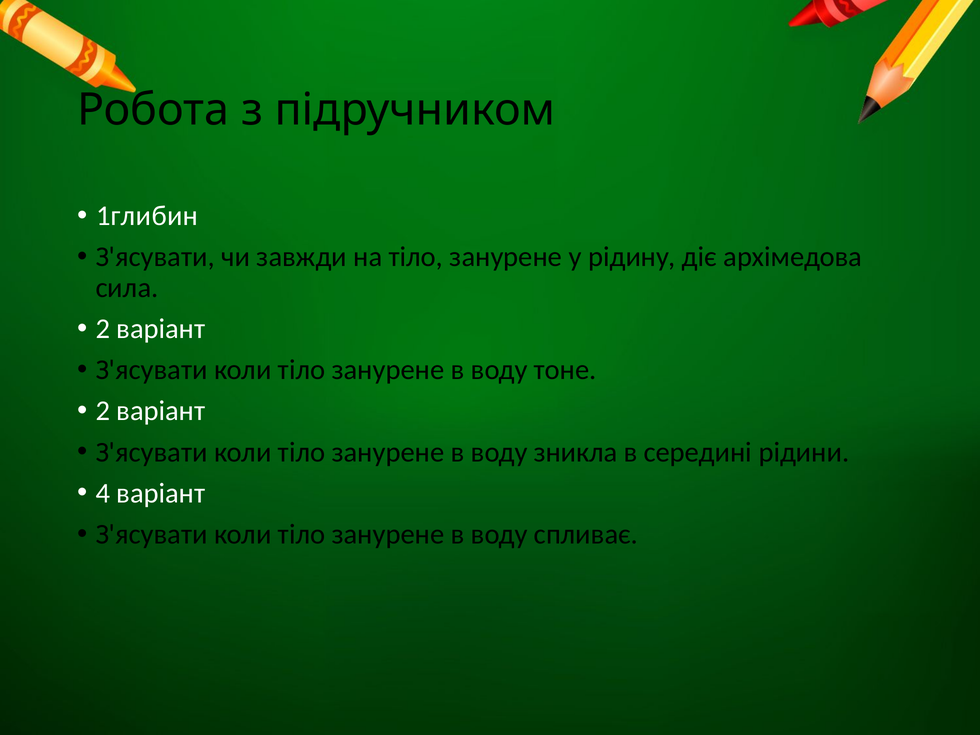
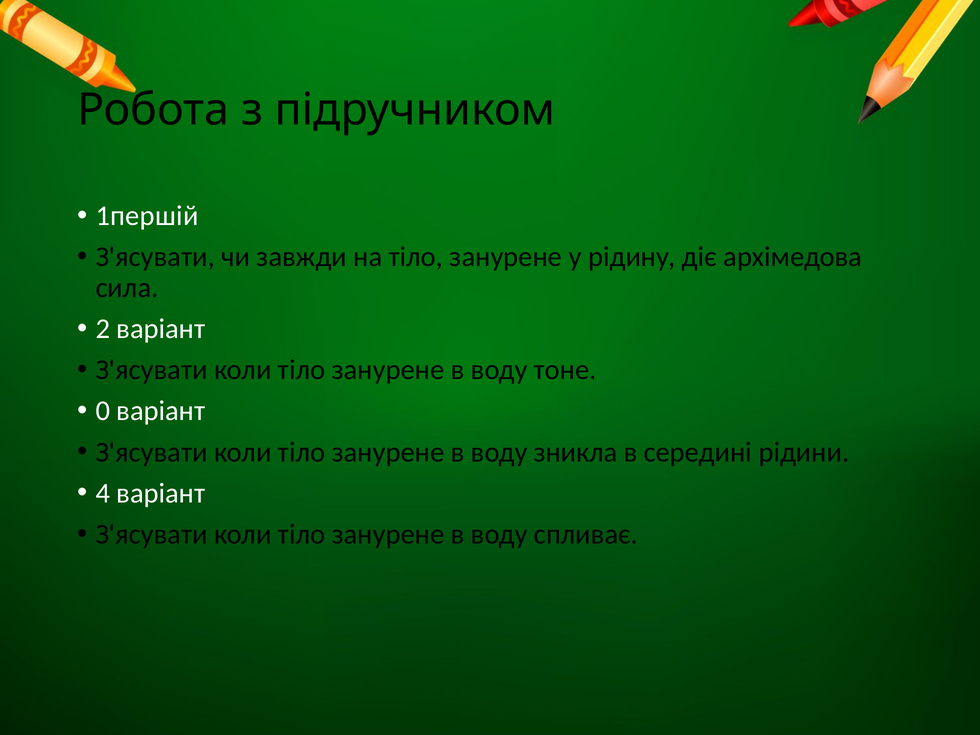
1глибин: 1глибин -> 1першій
2 at (103, 411): 2 -> 0
